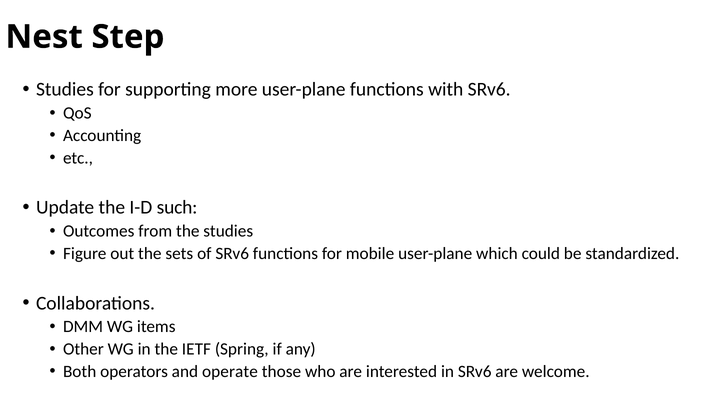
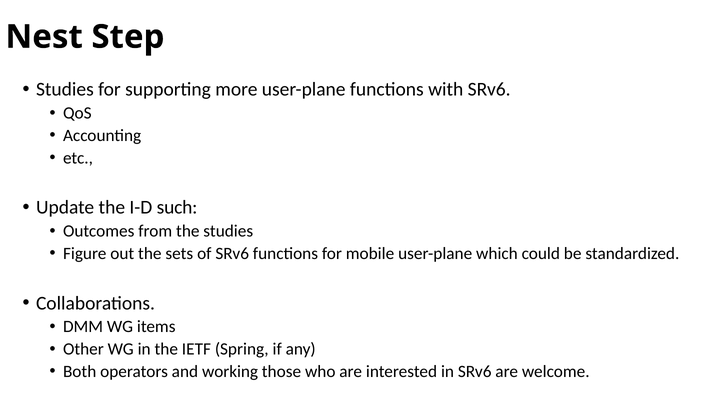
operate: operate -> working
